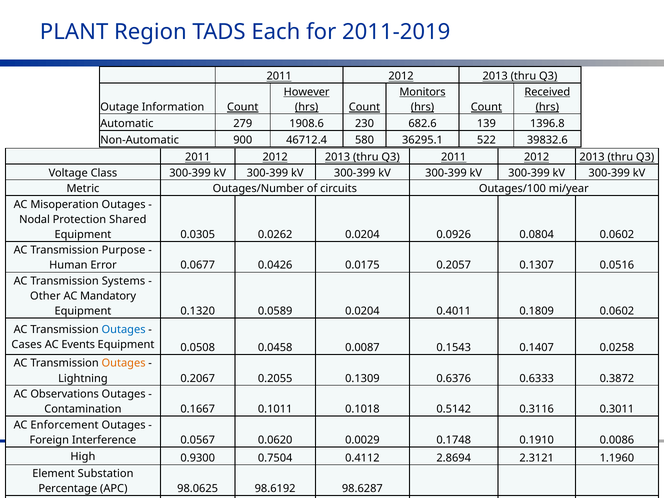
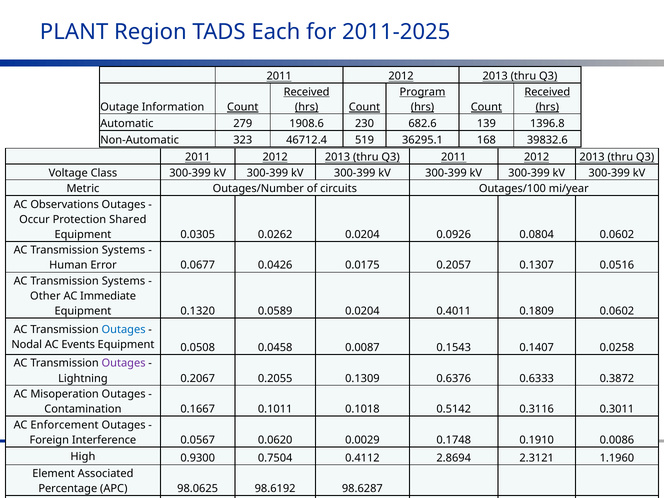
2011-2019: 2011-2019 -> 2011-2025
However at (307, 92): However -> Received
Monitors: Monitors -> Program
900: 900 -> 323
580: 580 -> 519
522: 522 -> 168
Misoperation: Misoperation -> Observations
Nodal: Nodal -> Occur
Purpose at (124, 250): Purpose -> Systems
Mandatory: Mandatory -> Immediate
Cases: Cases -> Nodal
Outages at (124, 363) colour: orange -> purple
Observations: Observations -> Misoperation
Substation: Substation -> Associated
